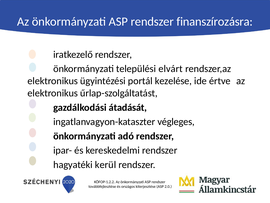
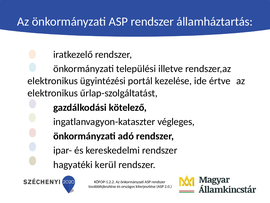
finanszírozásra: finanszírozásra -> államháztartás
elvárt: elvárt -> illetve
átadását: átadását -> kötelező
